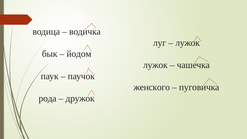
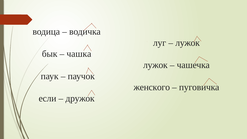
йодом: йодом -> чашка
рода: рода -> если
